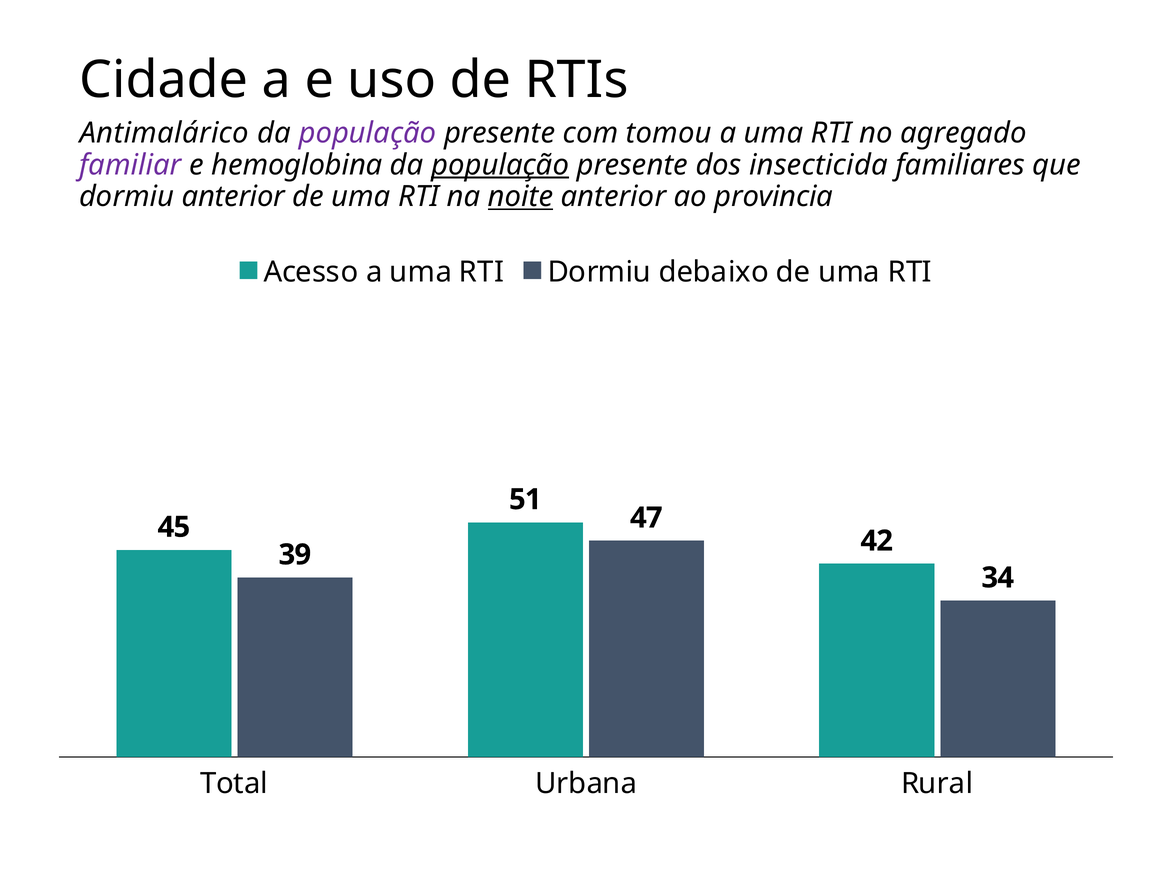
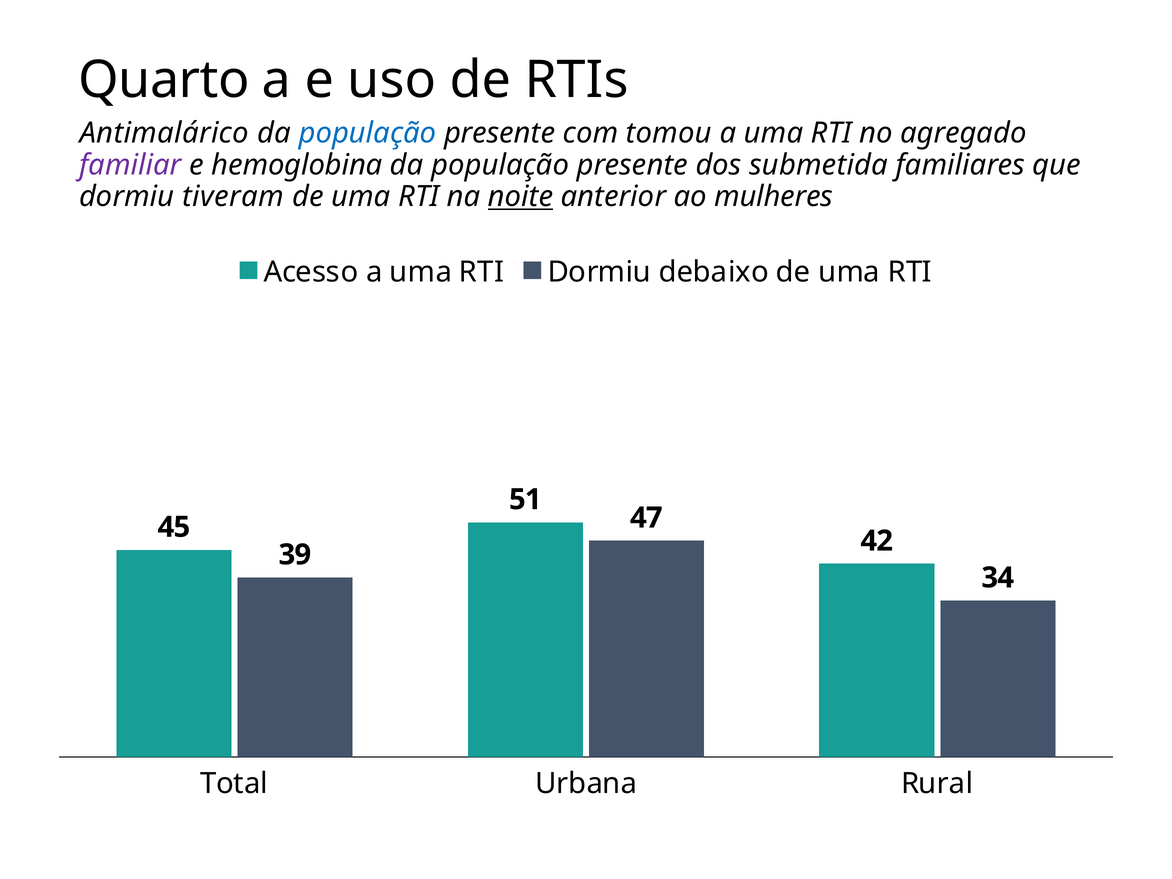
Cidade: Cidade -> Quarto
população at (368, 133) colour: purple -> blue
população at (500, 165) underline: present -> none
insecticida: insecticida -> submetida
dormiu anterior: anterior -> tiveram
provincia: provincia -> mulheres
